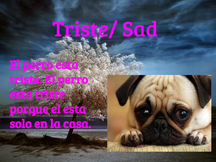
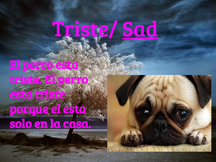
Sad underline: none -> present
